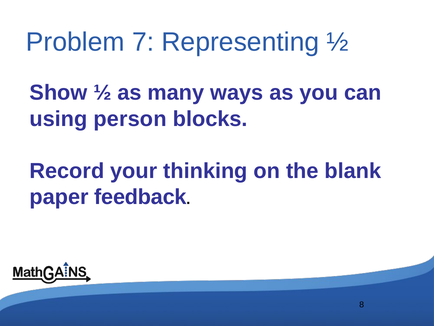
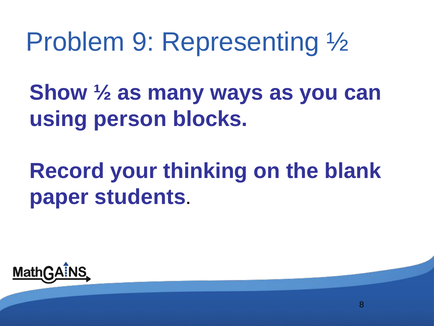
7: 7 -> 9
feedback: feedback -> students
